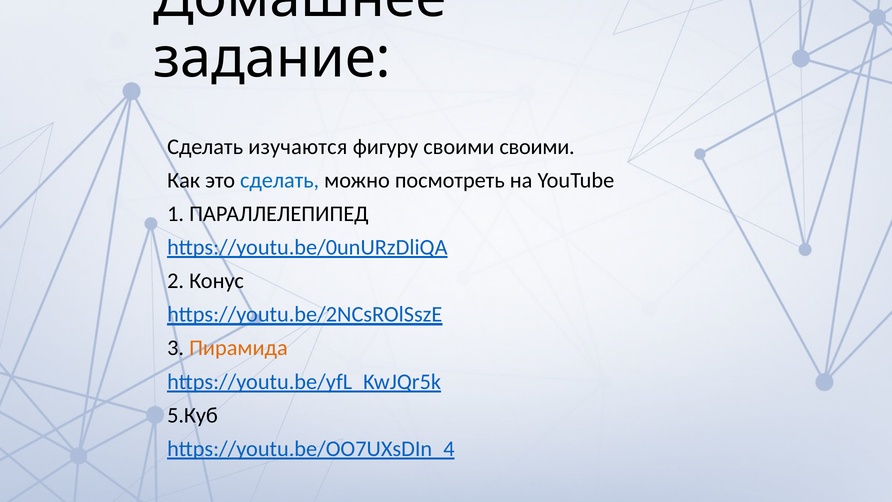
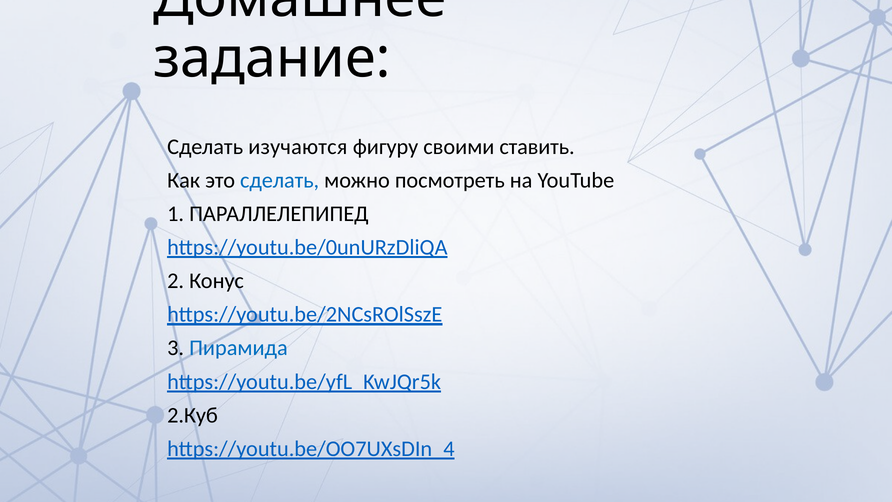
своими своими: своими -> ставить
Пирамида colour: orange -> blue
5.Куб: 5.Куб -> 2.Куб
